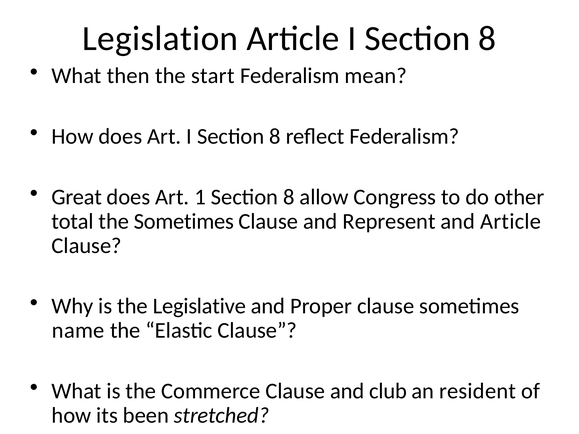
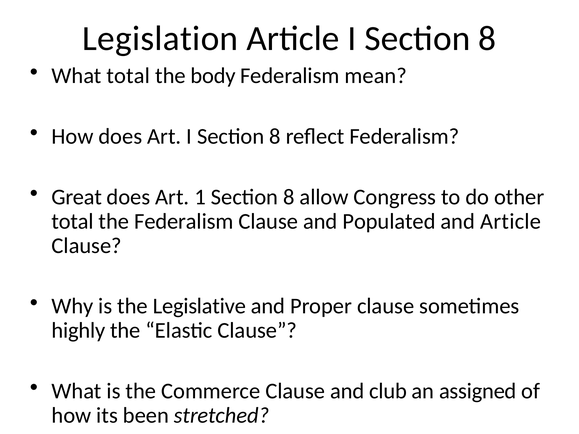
What then: then -> total
start: start -> body
the Sometimes: Sometimes -> Federalism
Represent: Represent -> Populated
name: name -> highly
resident: resident -> assigned
